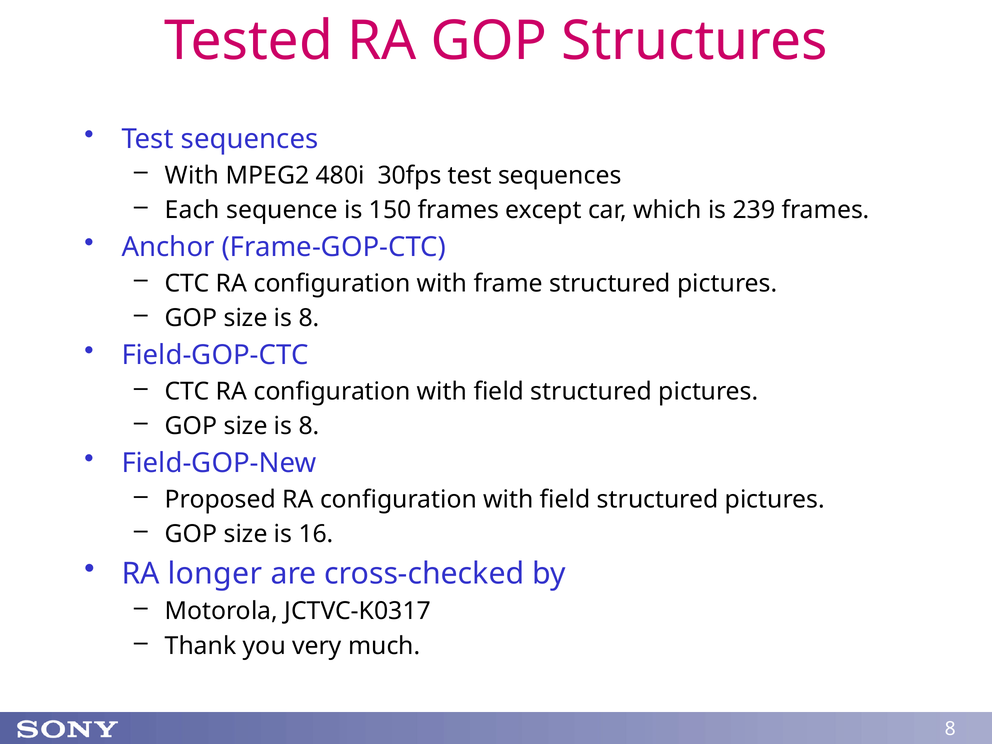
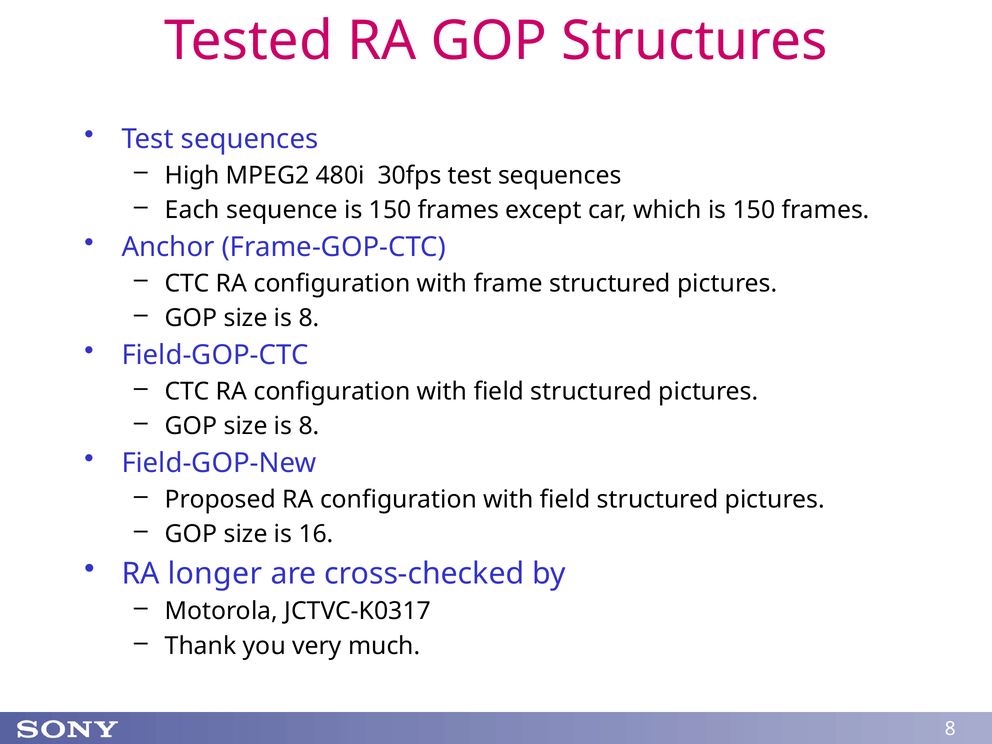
With at (192, 175): With -> High
which is 239: 239 -> 150
